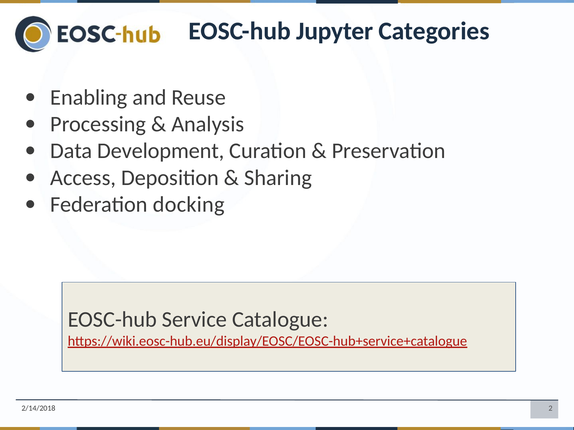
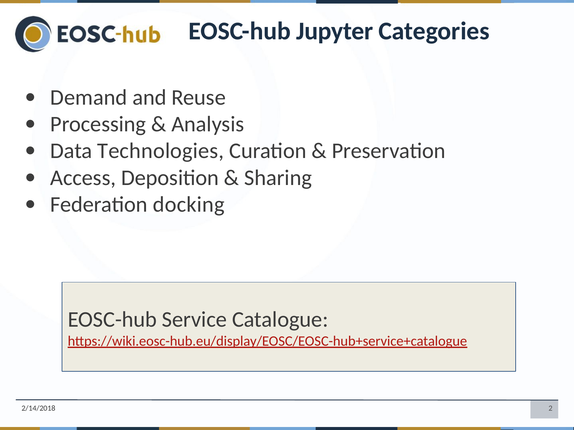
Enabling: Enabling -> Demand
Development: Development -> Technologies
